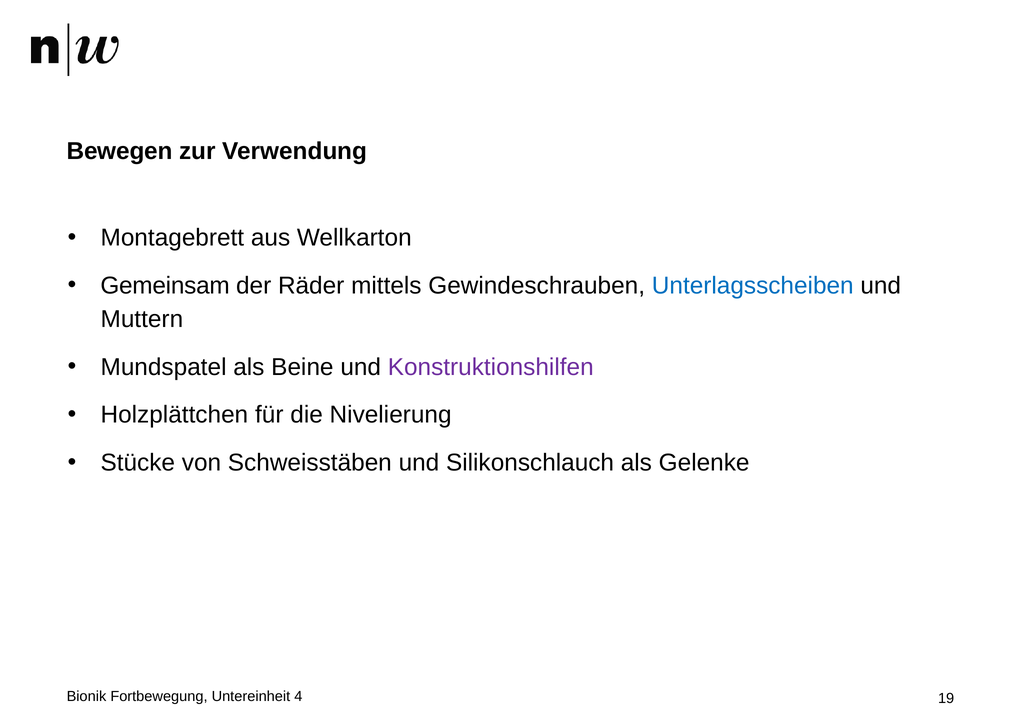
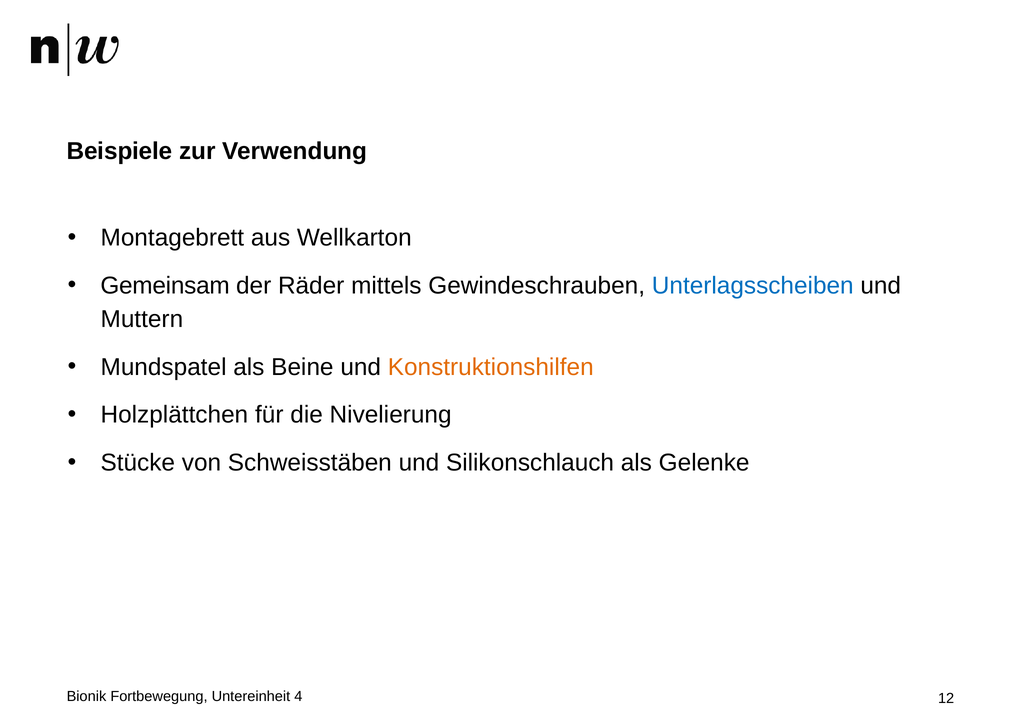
Bewegen: Bewegen -> Beispiele
Konstruktionshilfen colour: purple -> orange
19: 19 -> 12
